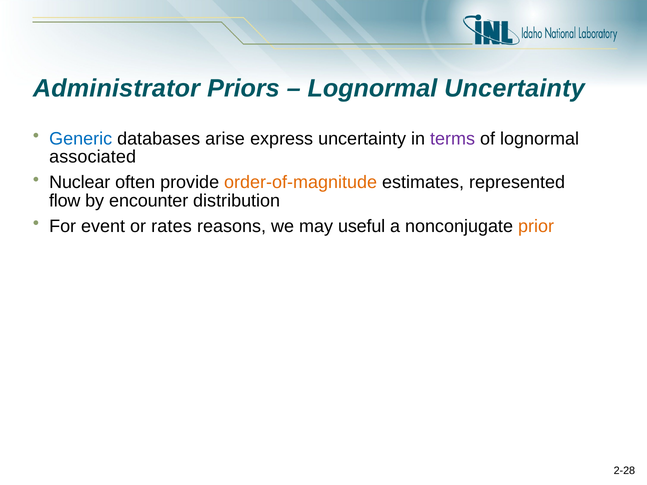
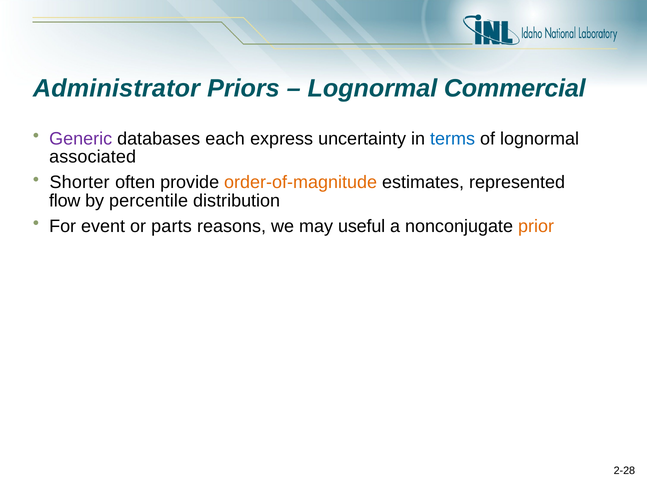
Lognormal Uncertainty: Uncertainty -> Commercial
Generic colour: blue -> purple
arise: arise -> each
terms colour: purple -> blue
Nuclear: Nuclear -> Shorter
encounter: encounter -> percentile
rates: rates -> parts
